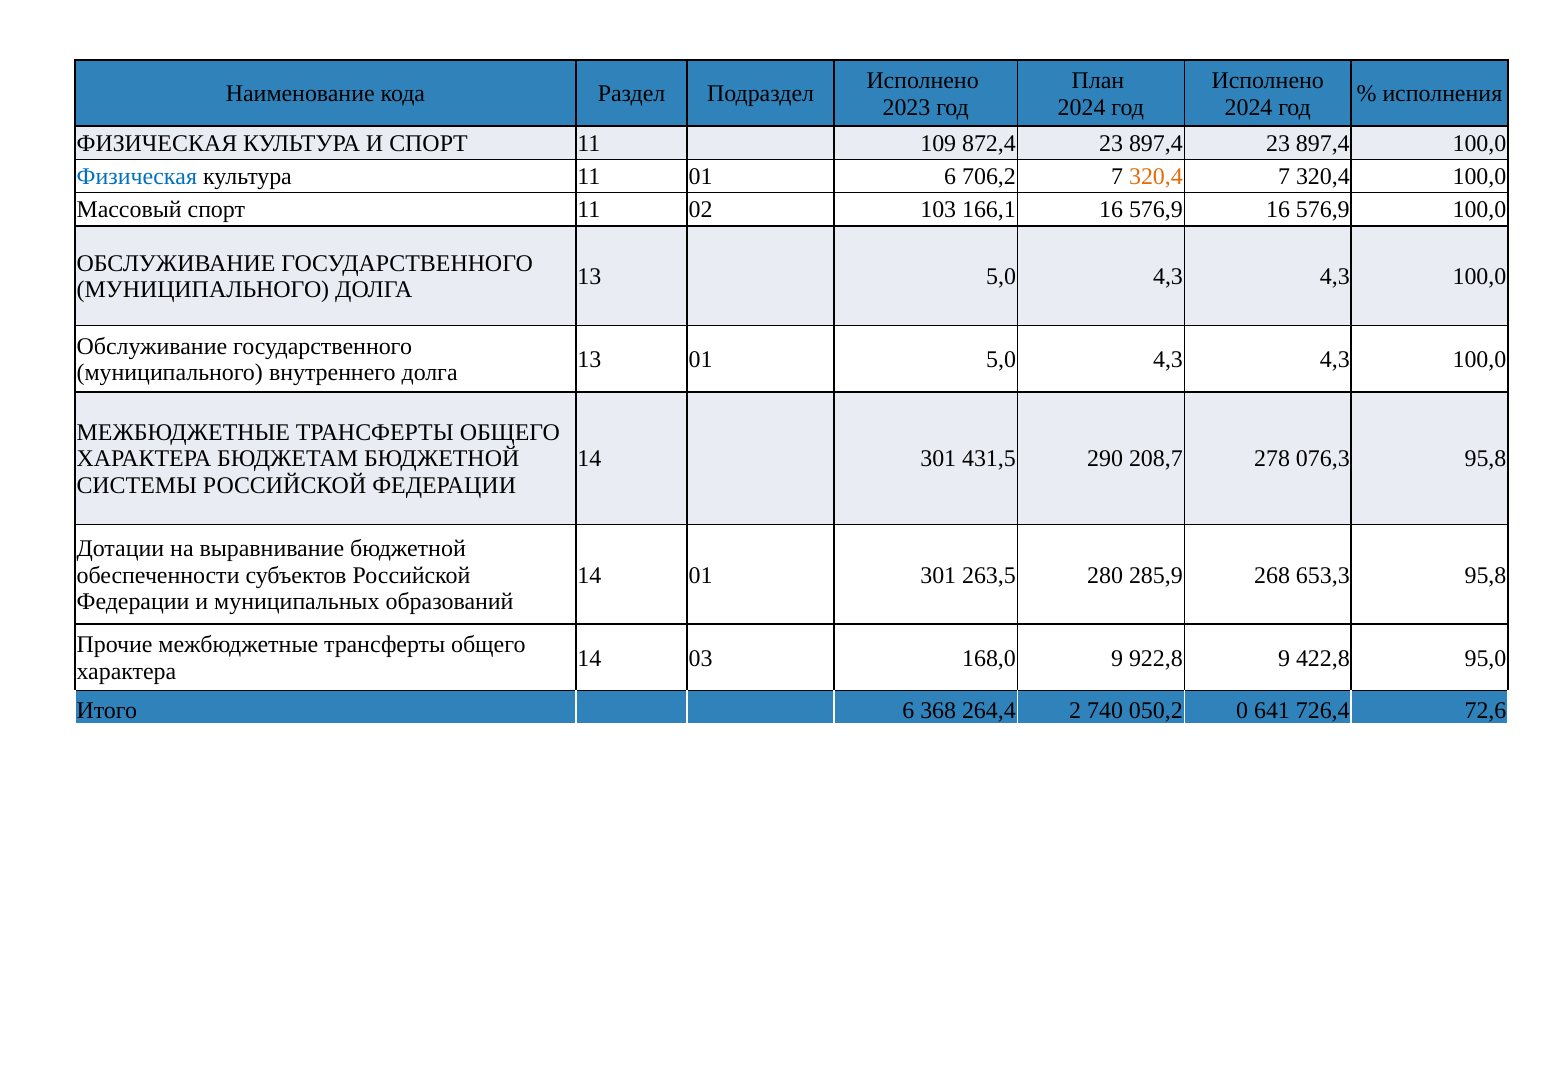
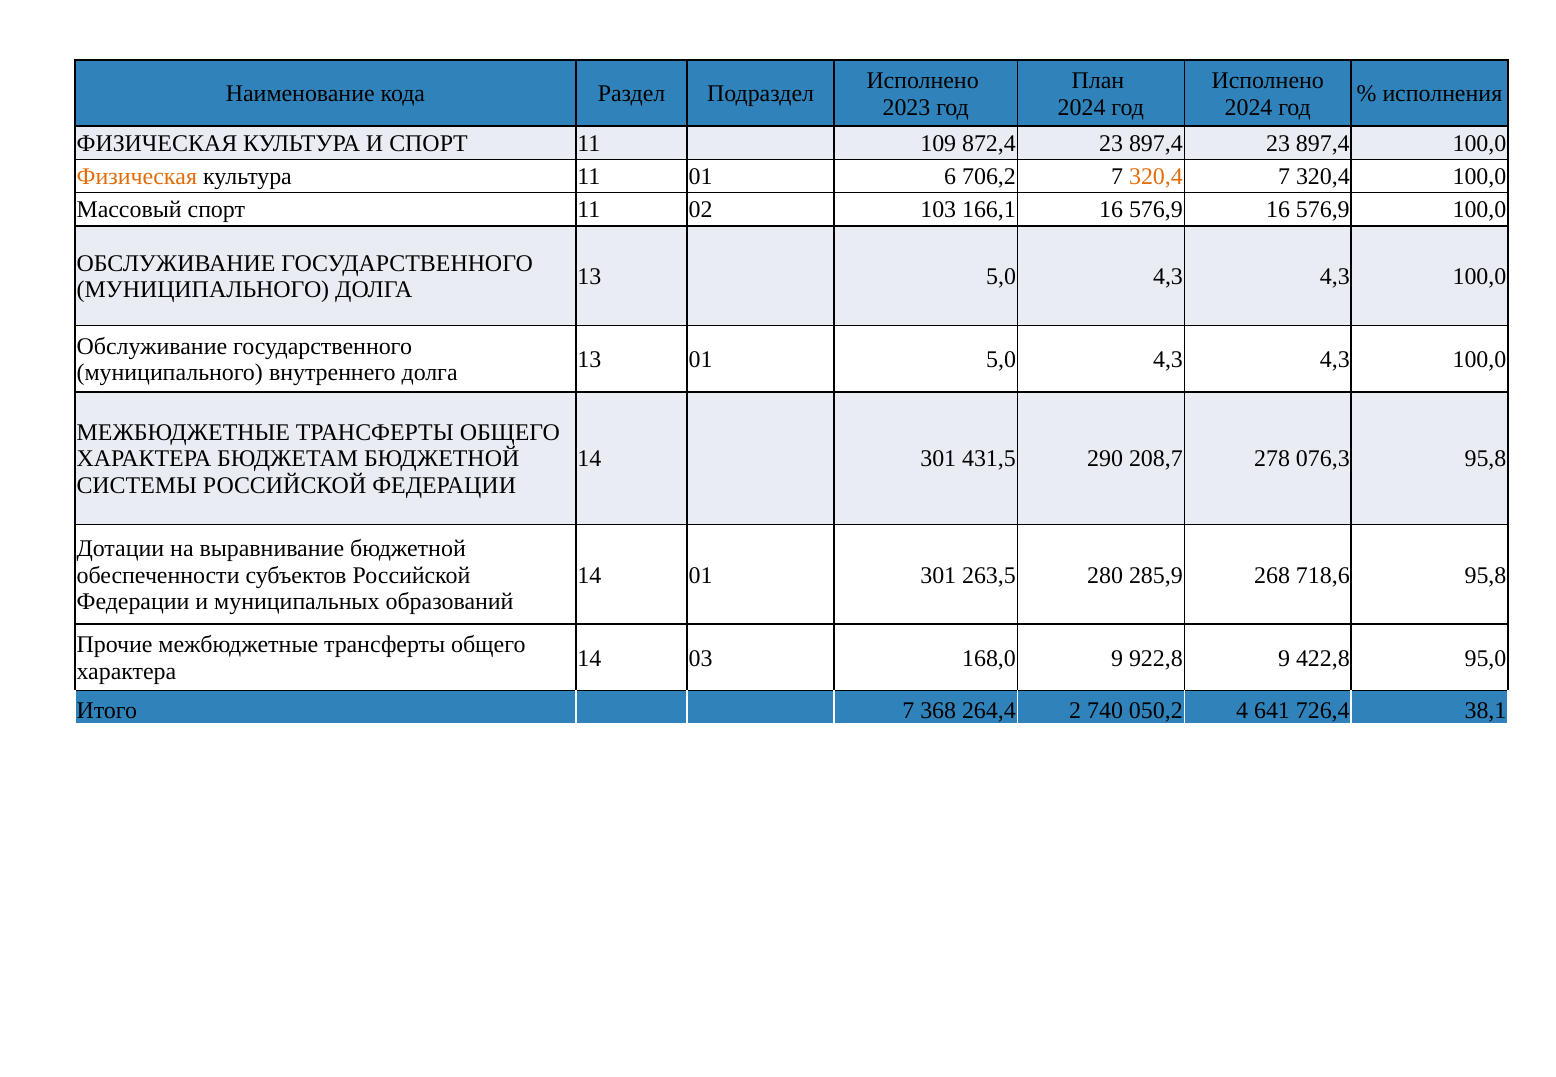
Физическая at (137, 177) colour: blue -> orange
653,3: 653,3 -> 718,6
Итого 6: 6 -> 7
0: 0 -> 4
72,6: 72,6 -> 38,1
